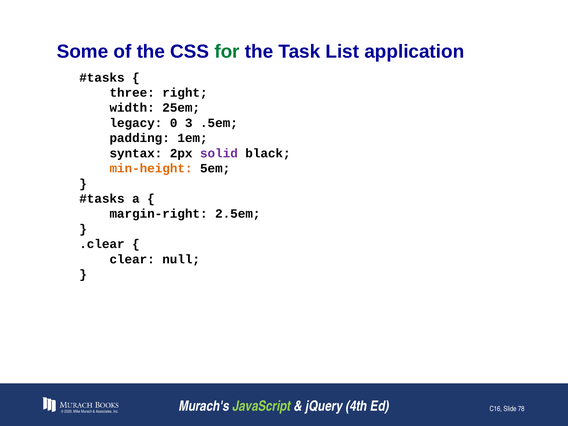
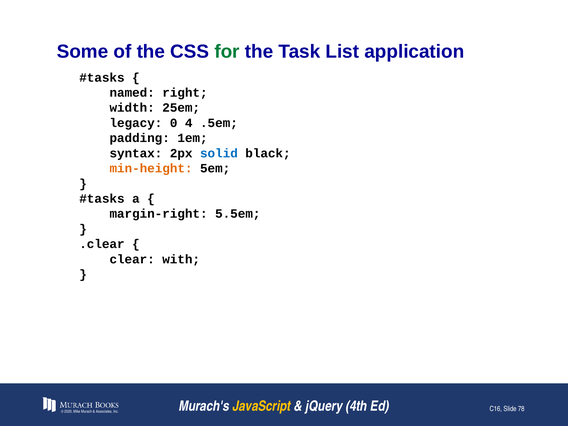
three: three -> named
3: 3 -> 4
solid colour: purple -> blue
2.5em: 2.5em -> 5.5em
null: null -> with
JavaScript colour: light green -> yellow
